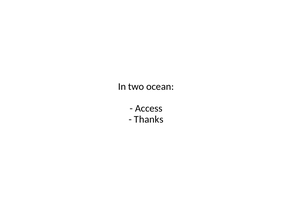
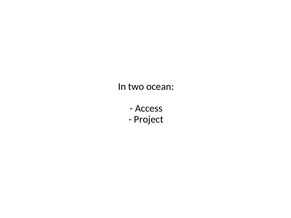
Thanks: Thanks -> Project
